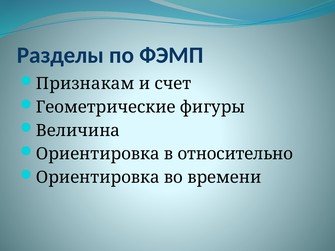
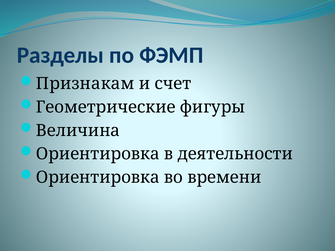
относительно: относительно -> деятельности
